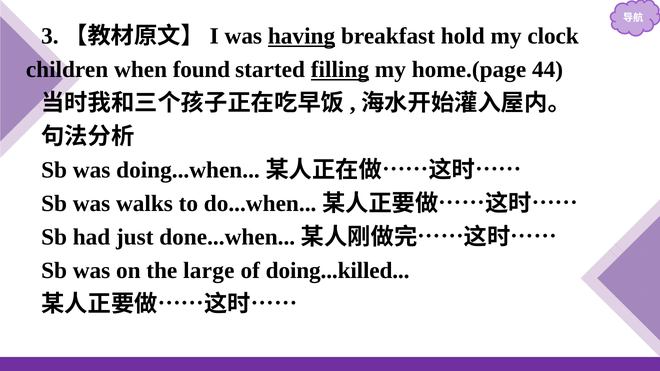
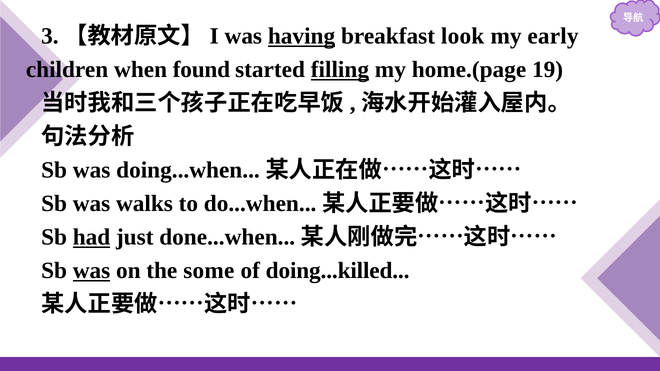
hold: hold -> look
clock: clock -> early
44: 44 -> 19
had underline: none -> present
was at (91, 271) underline: none -> present
large: large -> some
